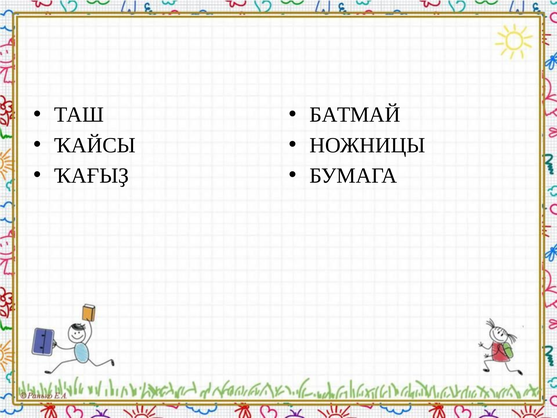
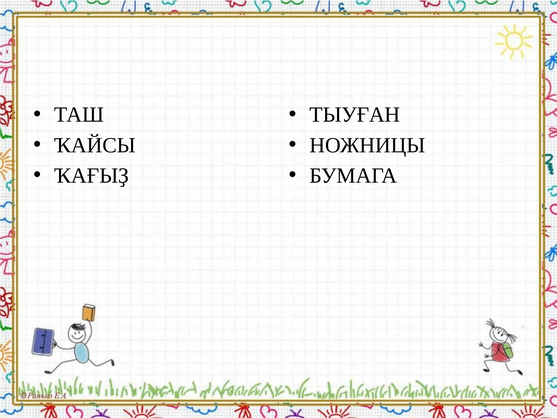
БАТМАЙ: БАТМАЙ -> ТЫУҒАН
